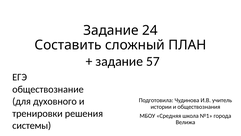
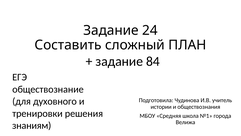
57: 57 -> 84
системы: системы -> знаниям
